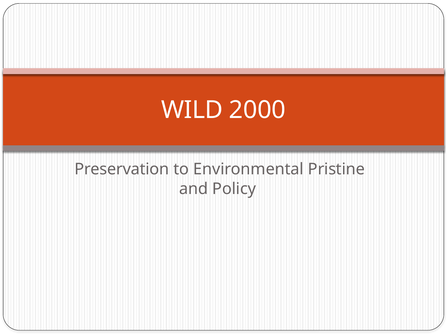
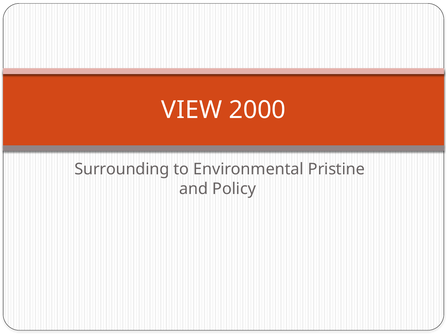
WILD: WILD -> VIEW
Preservation: Preservation -> Surrounding
